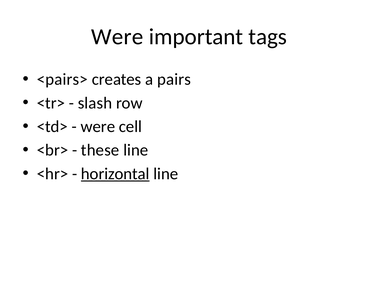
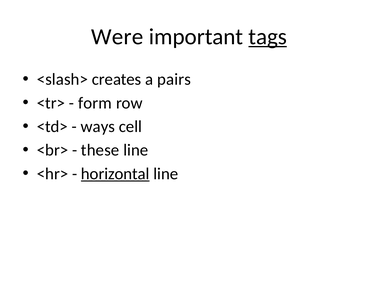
tags underline: none -> present
<pairs>: <pairs> -> <slash>
slash: slash -> form
were at (98, 126): were -> ways
